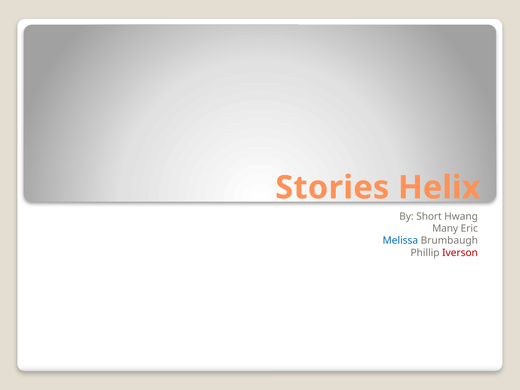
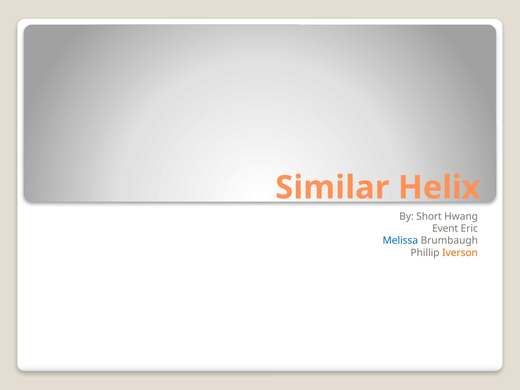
Stories: Stories -> Similar
Many: Many -> Event
Iverson colour: red -> orange
